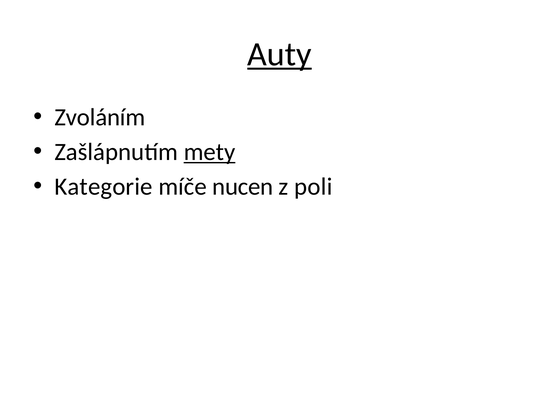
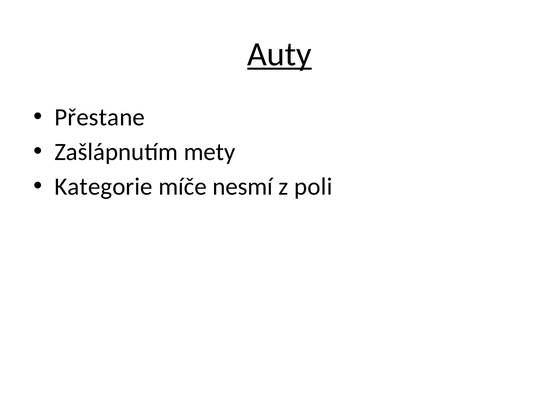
Zvoláním: Zvoláním -> Přestane
mety underline: present -> none
nucen: nucen -> nesmí
